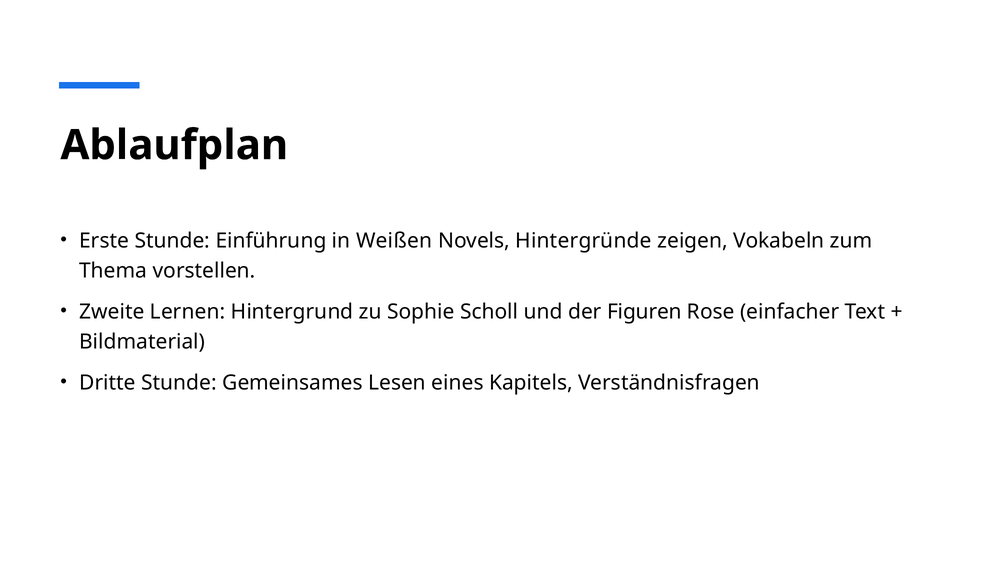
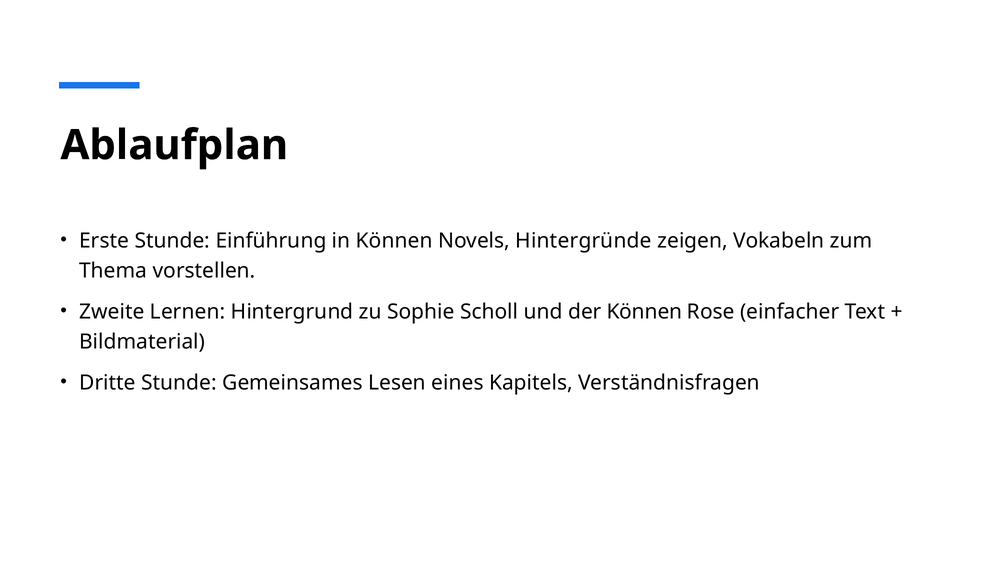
in Weißen: Weißen -> Können
der Figuren: Figuren -> Können
